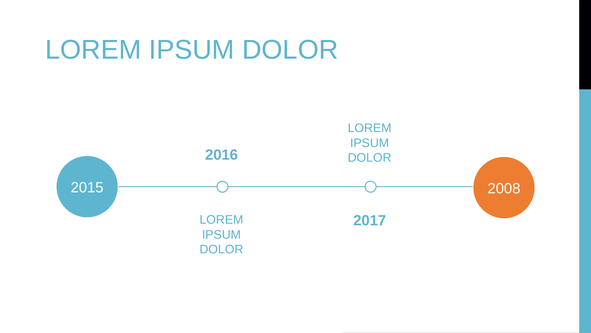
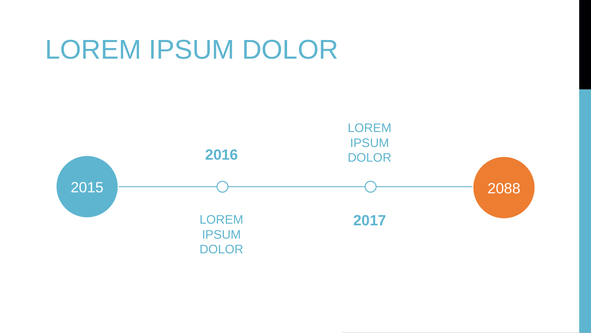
2008: 2008 -> 2088
